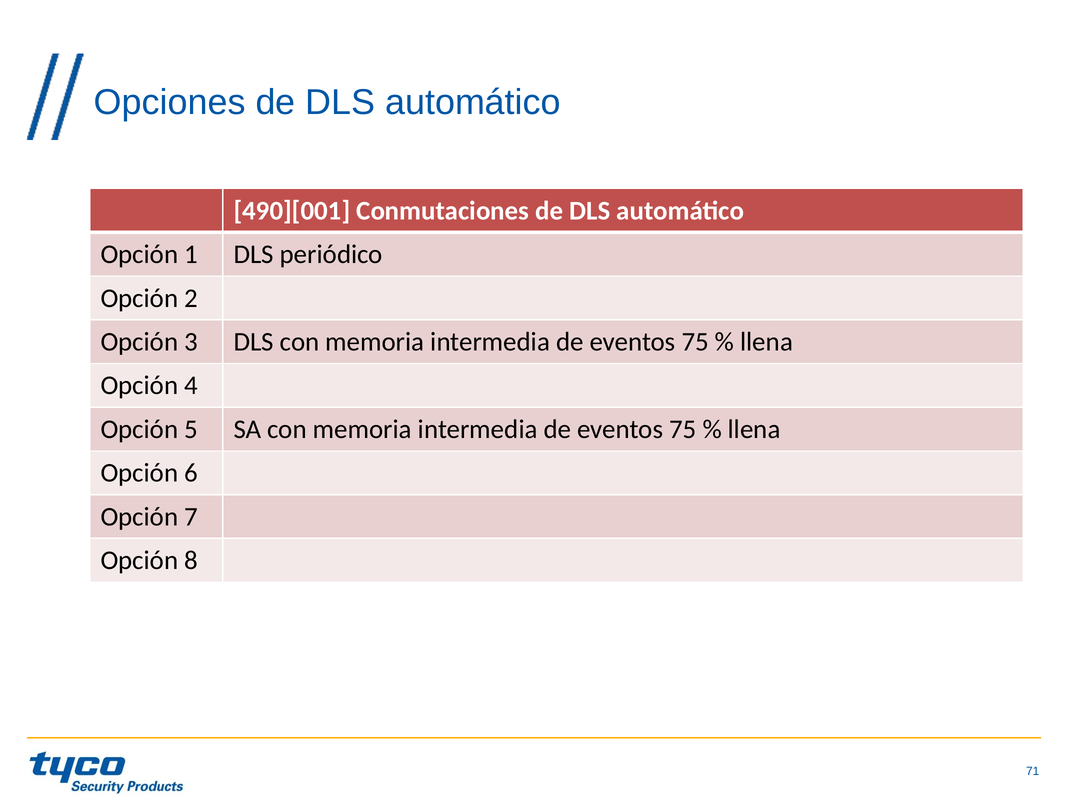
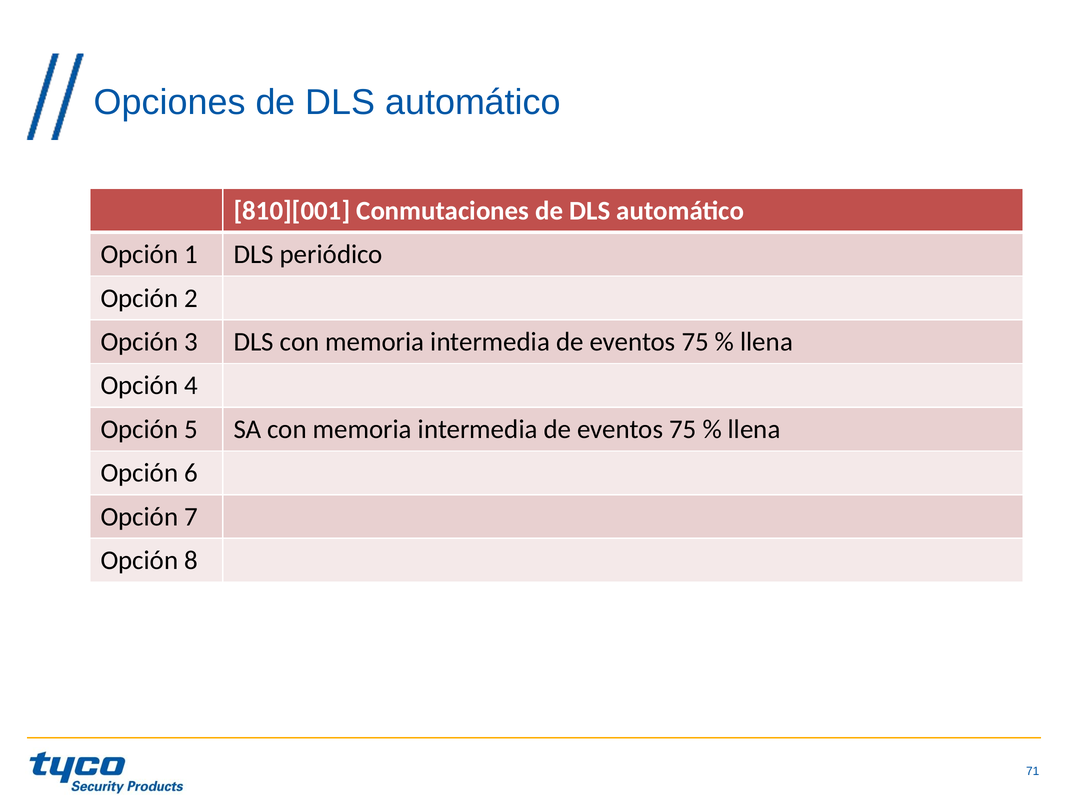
490][001: 490][001 -> 810][001
